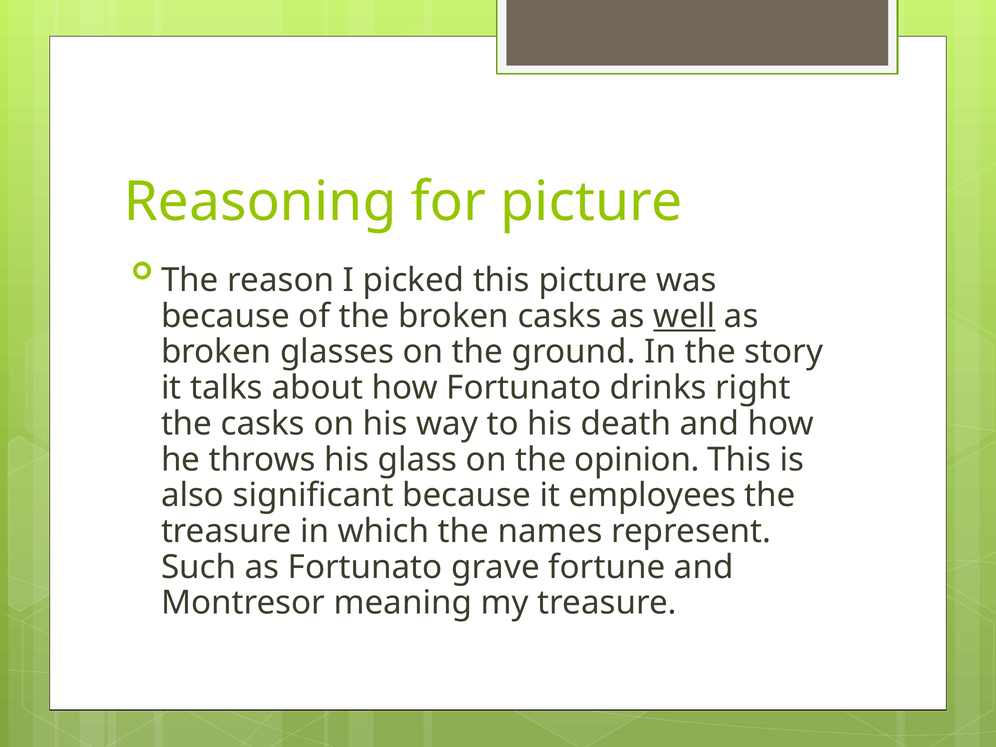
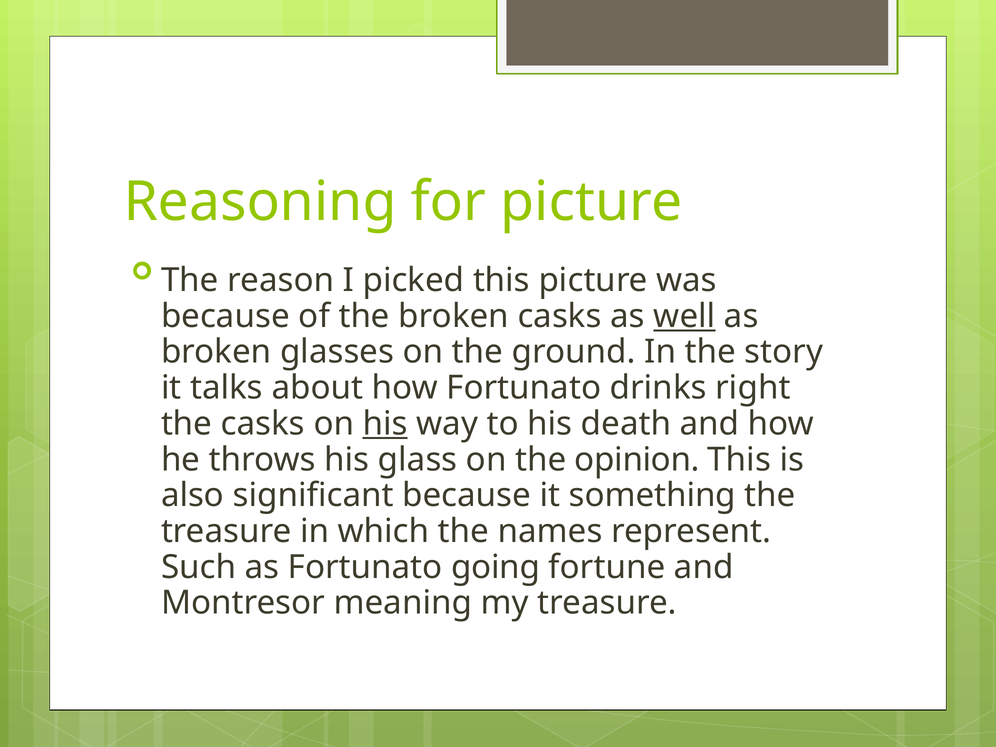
his at (385, 424) underline: none -> present
employees: employees -> something
grave: grave -> going
